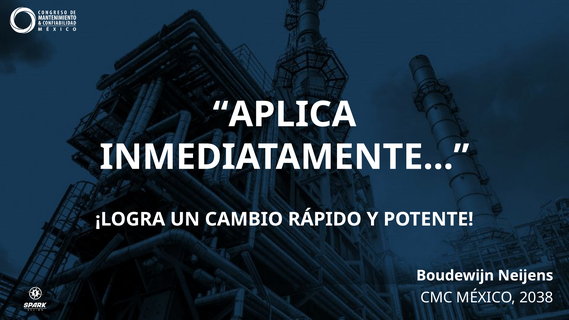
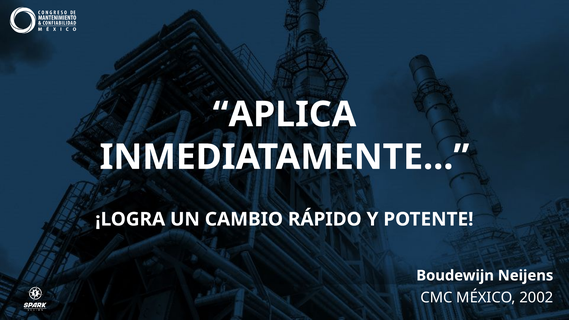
2038: 2038 -> 2002
